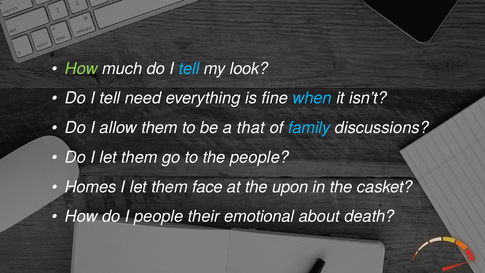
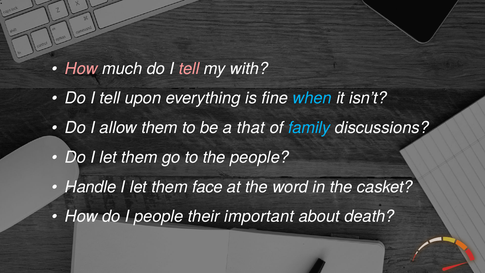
How at (81, 69) colour: light green -> pink
tell at (189, 69) colour: light blue -> pink
look: look -> with
need: need -> upon
Homes: Homes -> Handle
upon: upon -> word
emotional: emotional -> important
